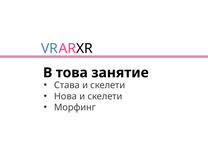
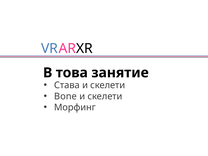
Нова: Нова -> Bone
